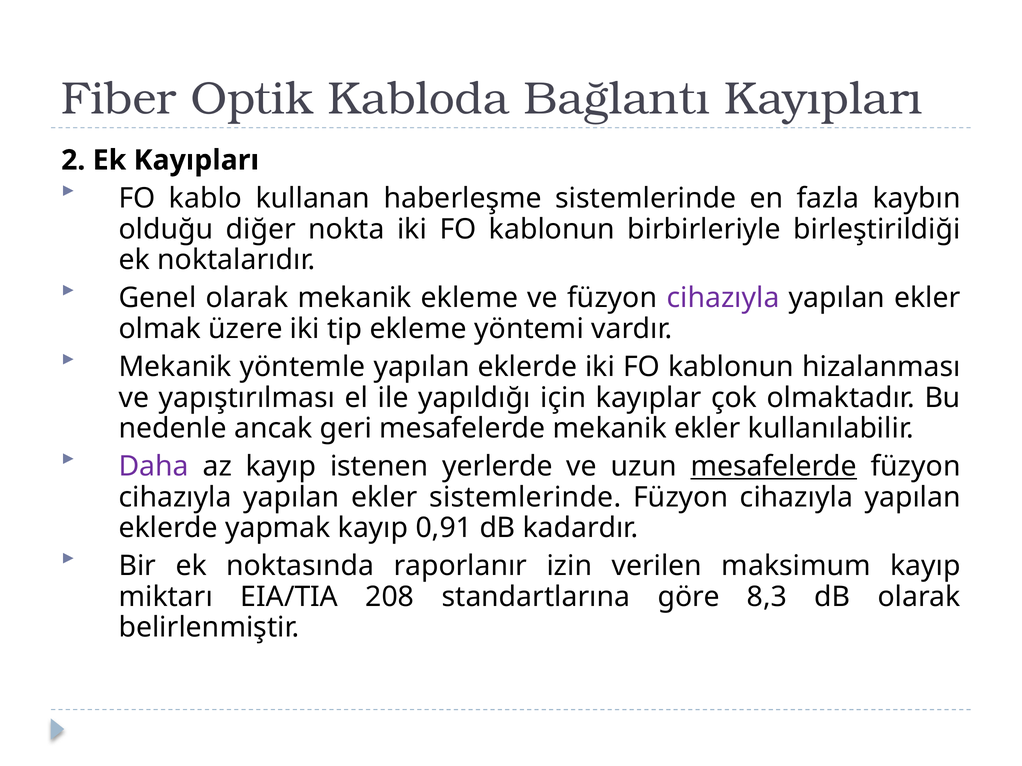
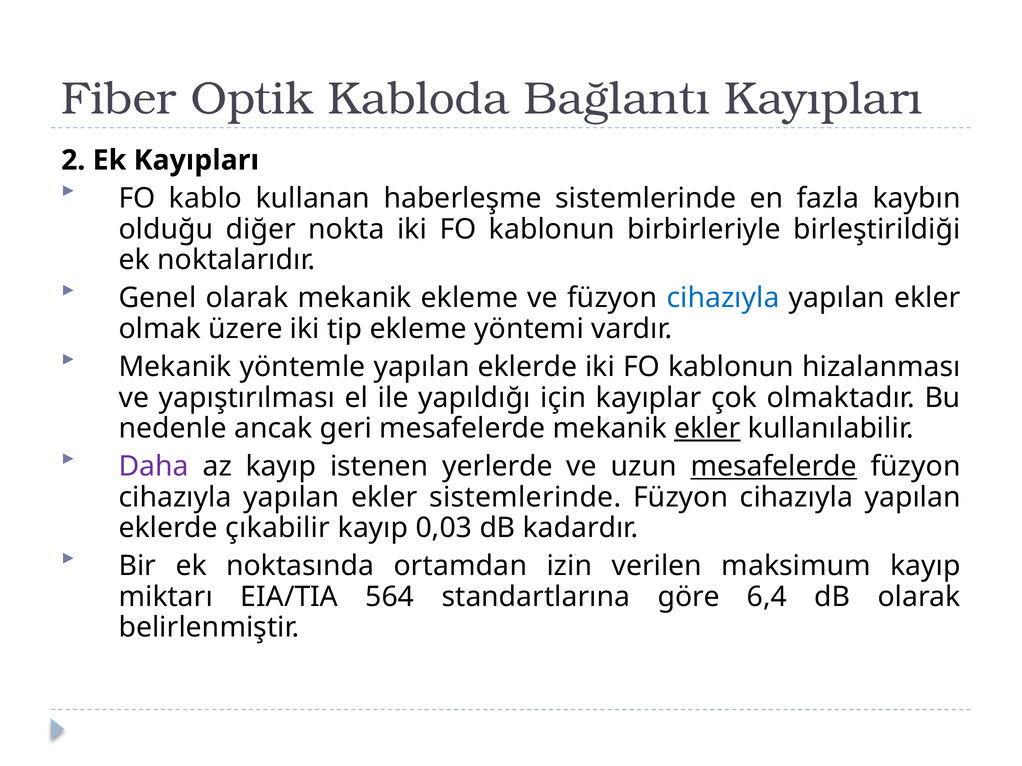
cihazıyla at (723, 298) colour: purple -> blue
ekler at (707, 429) underline: none -> present
yapmak: yapmak -> çıkabilir
0,91: 0,91 -> 0,03
raporlanır: raporlanır -> ortamdan
208: 208 -> 564
8,3: 8,3 -> 6,4
